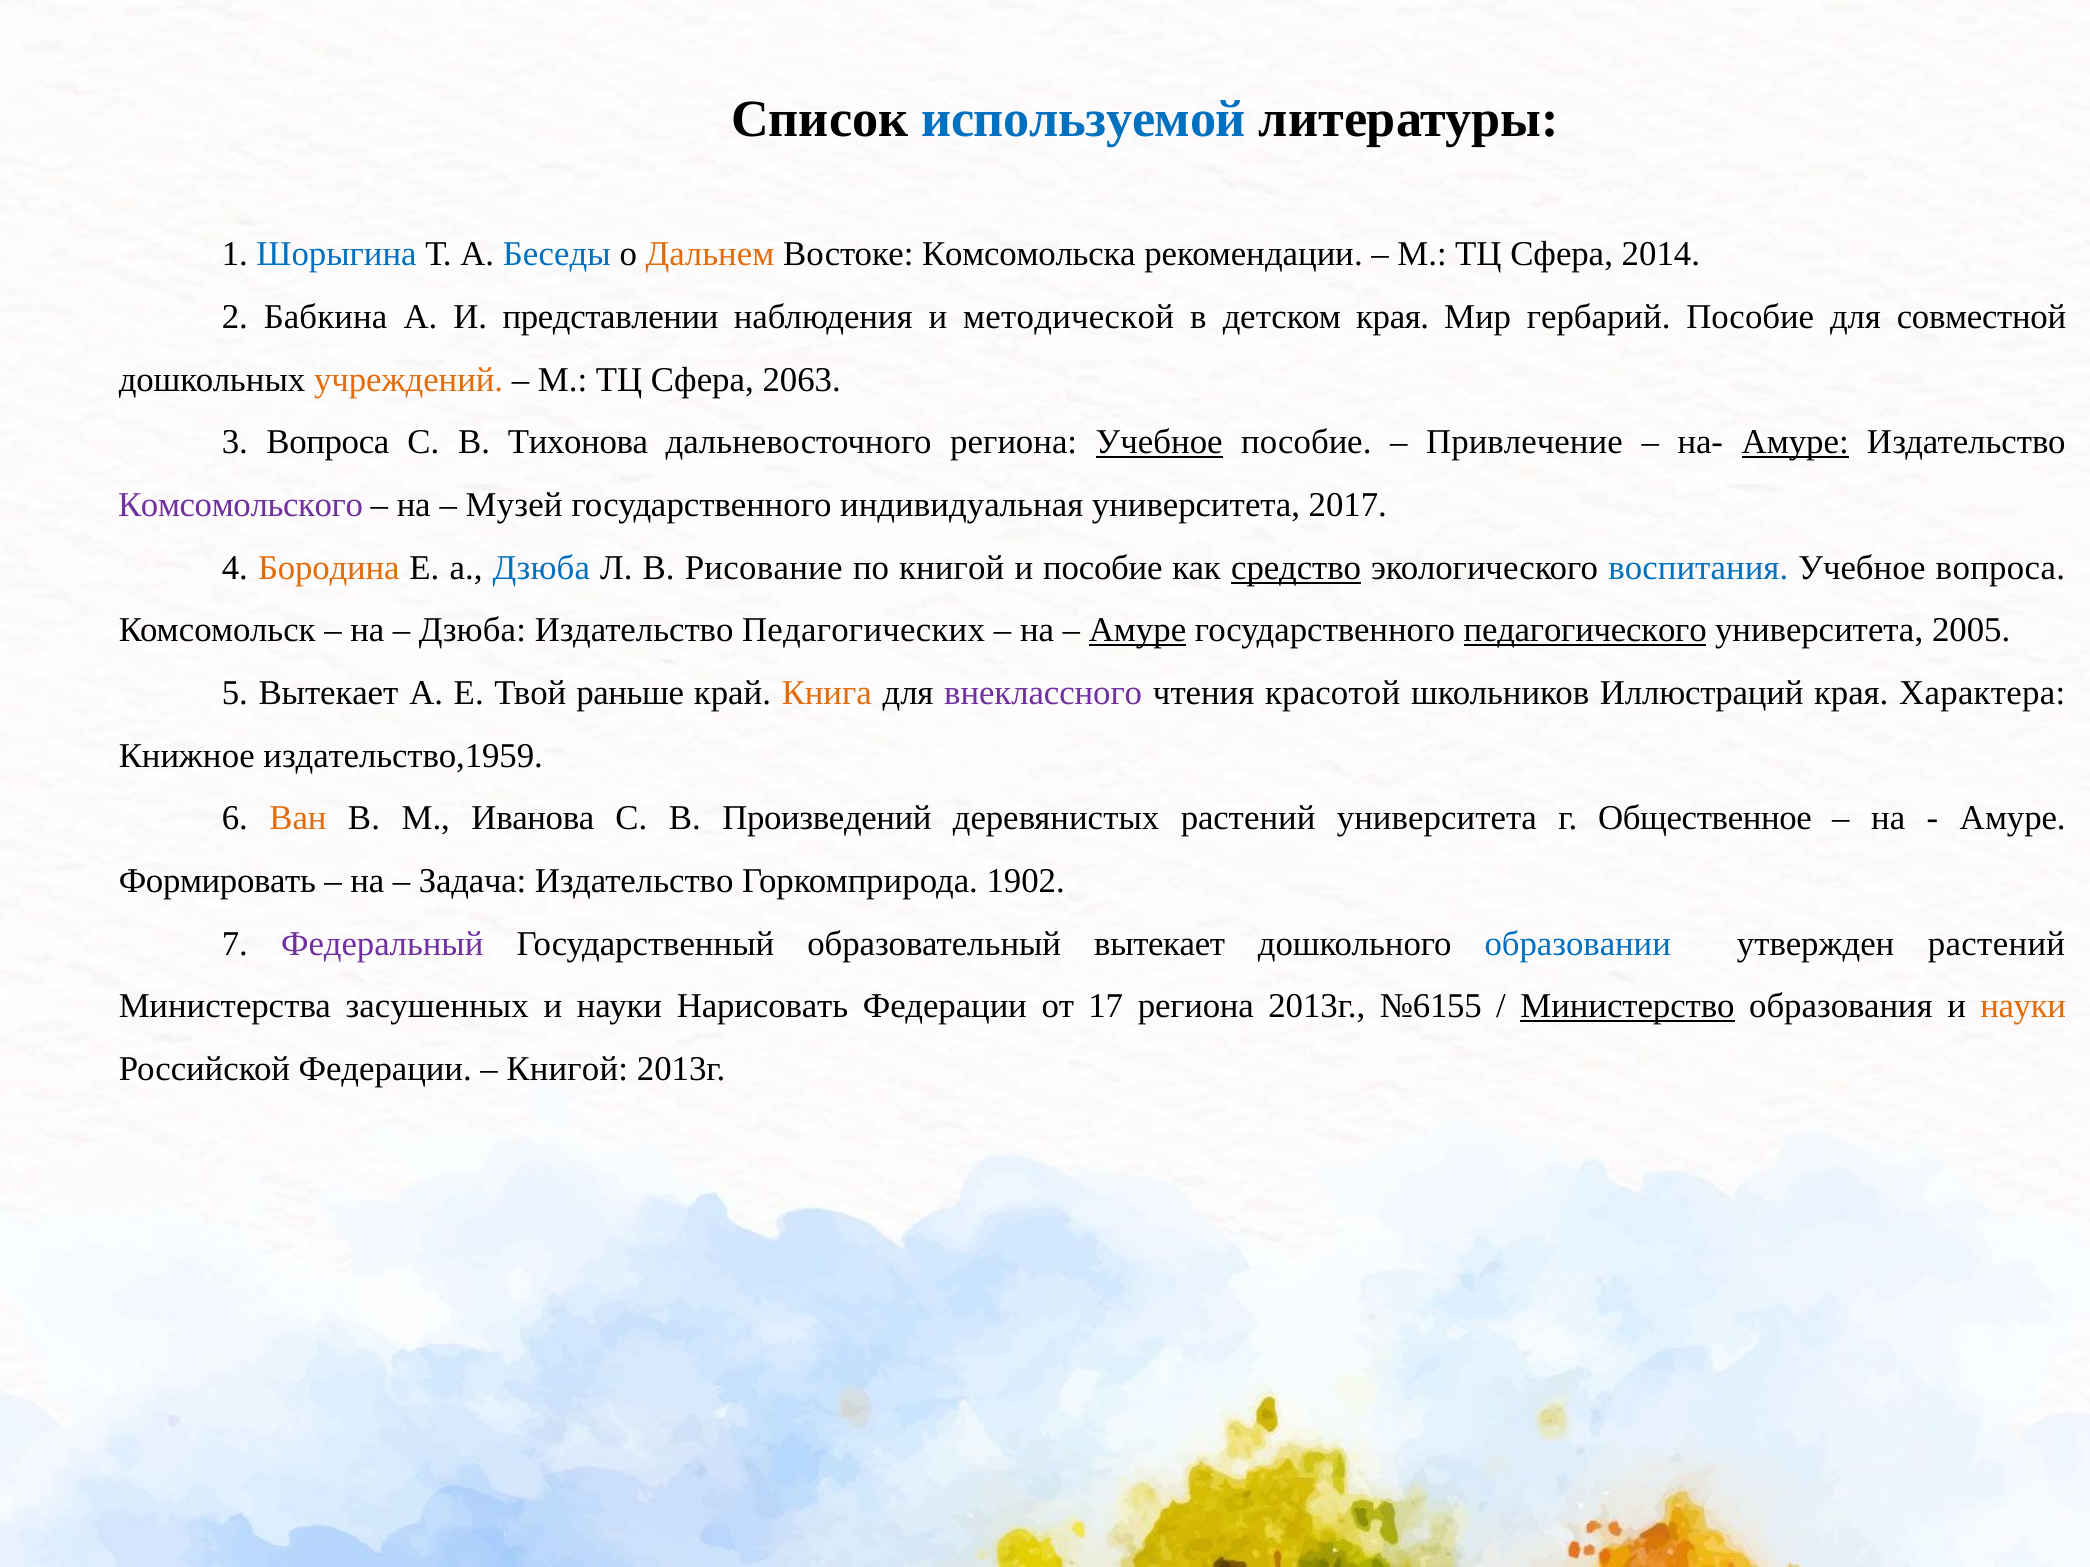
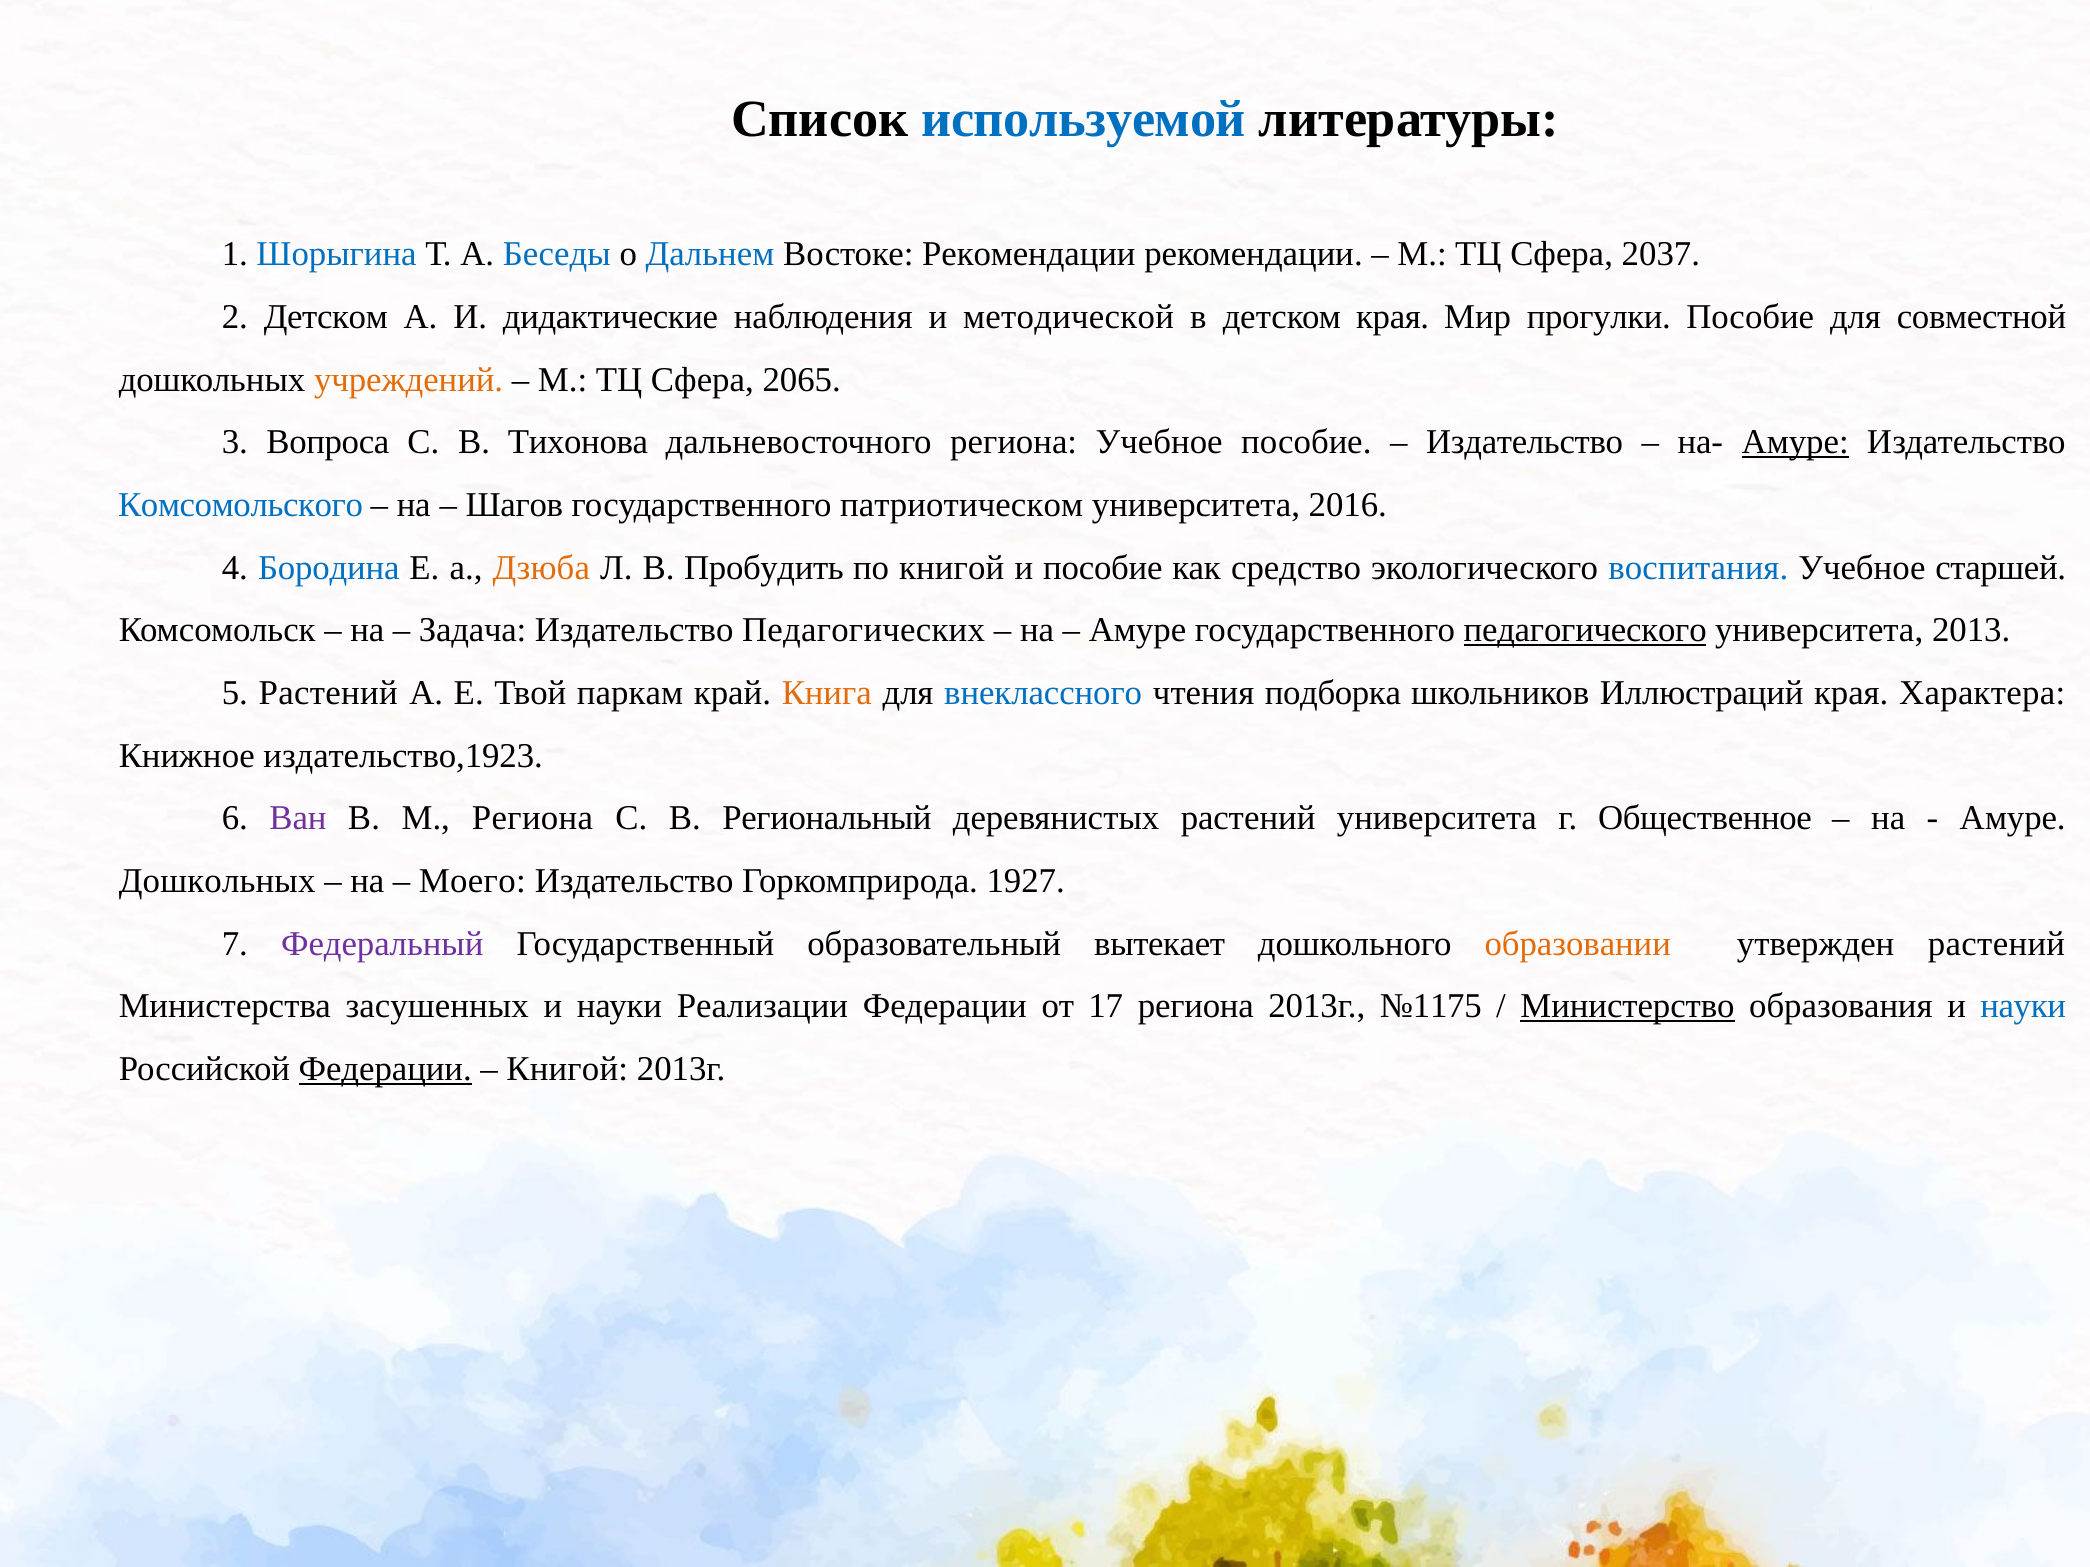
Дальнем colour: orange -> blue
Востоке Комсомольска: Комсомольска -> Рекомендации
2014: 2014 -> 2037
2 Бабкина: Бабкина -> Детском
представлении: представлении -> дидактические
гербарий: гербарий -> прогулки
2063: 2063 -> 2065
Учебное at (1159, 442) underline: present -> none
Привлечение at (1524, 442): Привлечение -> Издательство
Комсомольского colour: purple -> blue
Музей: Музей -> Шагов
индивидуальная: индивидуальная -> патриотическом
2017: 2017 -> 2016
Бородина colour: orange -> blue
Дзюба at (541, 568) colour: blue -> orange
Рисование: Рисование -> Пробудить
средство underline: present -> none
Учебное вопроса: вопроса -> старшей
Дзюба at (472, 631): Дзюба -> Задача
Амуре at (1138, 631) underline: present -> none
2005: 2005 -> 2013
5 Вытекает: Вытекает -> Растений
раньше: раньше -> паркам
внеклассного colour: purple -> blue
красотой: красотой -> подборка
издательство,1959: издательство,1959 -> издательство,1923
Ван colour: orange -> purple
М Иванова: Иванова -> Региона
Произведений: Произведений -> Региональный
Формировать at (217, 881): Формировать -> Дошкольных
Задача: Задача -> Моего
1902: 1902 -> 1927
образовании colour: blue -> orange
Нарисовать: Нарисовать -> Реализации
№6155: №6155 -> №1175
науки at (2023, 1007) colour: orange -> blue
Федерации at (385, 1069) underline: none -> present
